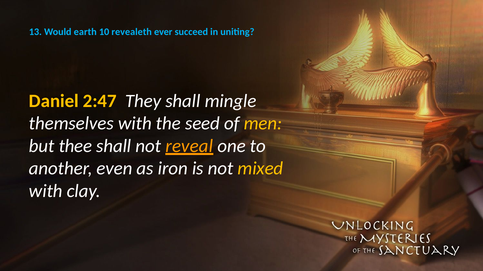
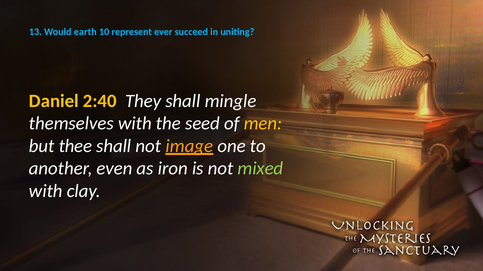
revealeth: revealeth -> represent
2:47: 2:47 -> 2:40
reveal: reveal -> image
mixed colour: yellow -> light green
